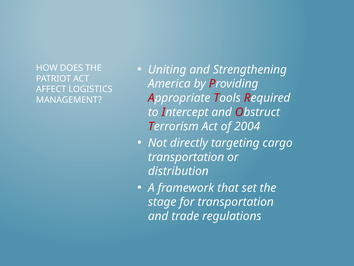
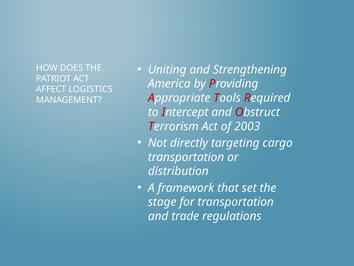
2004: 2004 -> 2003
